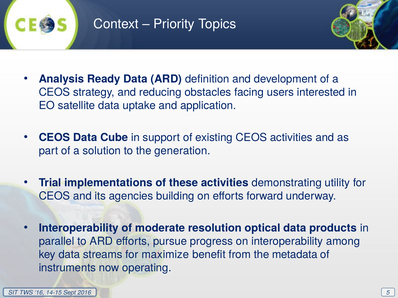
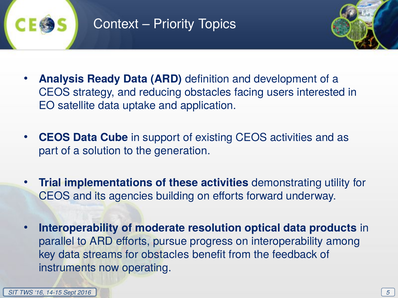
for maximize: maximize -> obstacles
metadata: metadata -> feedback
